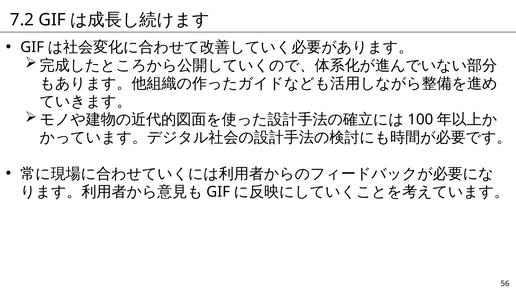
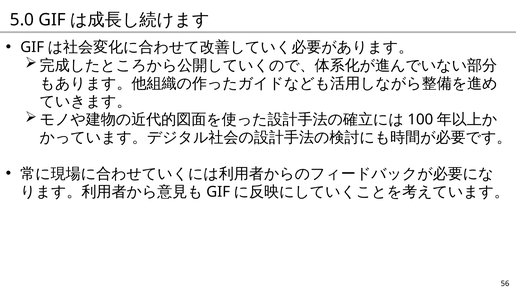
7.2: 7.2 -> 5.0
